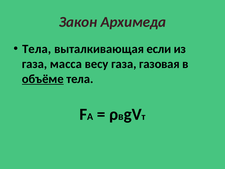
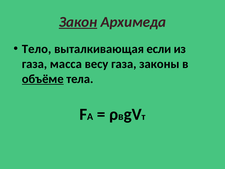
Закон underline: none -> present
Тела at (37, 49): Тела -> Тело
газовая: газовая -> законы
